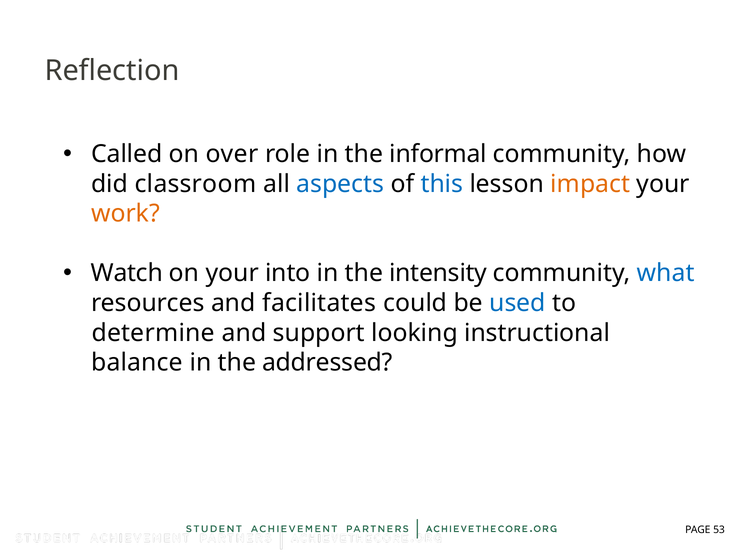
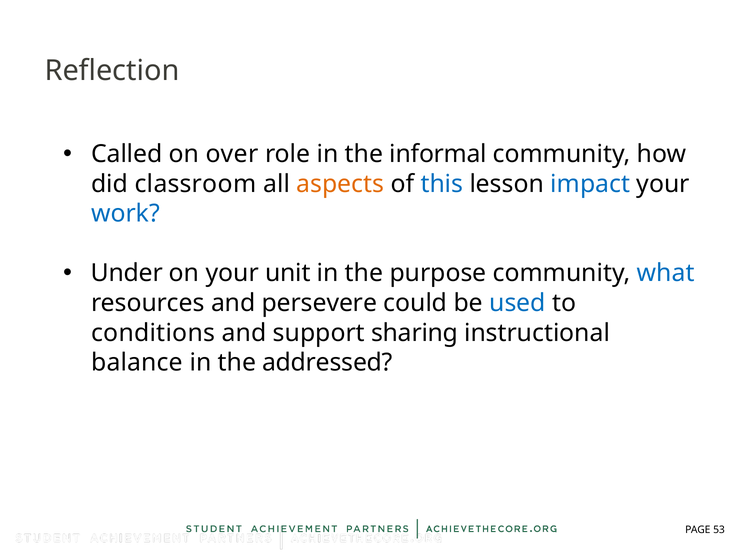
aspects colour: blue -> orange
impact colour: orange -> blue
work colour: orange -> blue
Watch: Watch -> Under
into: into -> unit
intensity: intensity -> purpose
facilitates: facilitates -> persevere
determine: determine -> conditions
looking: looking -> sharing
